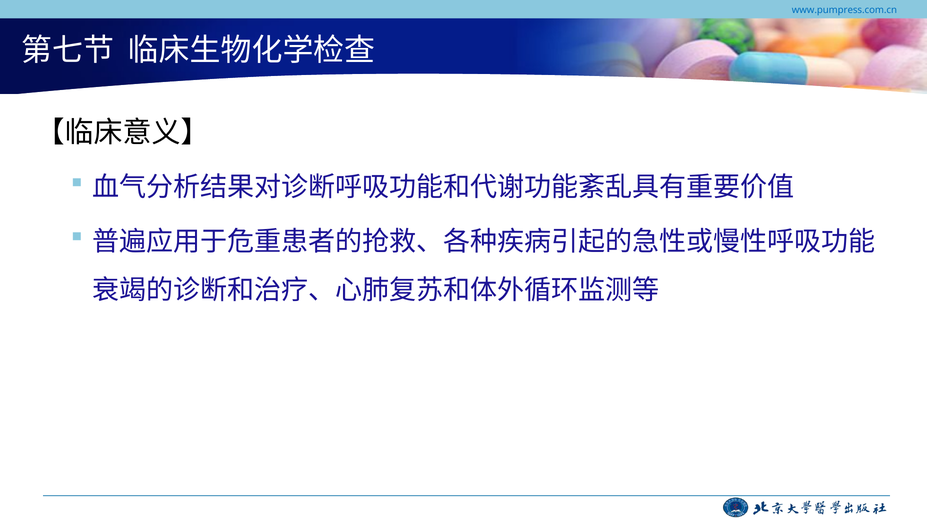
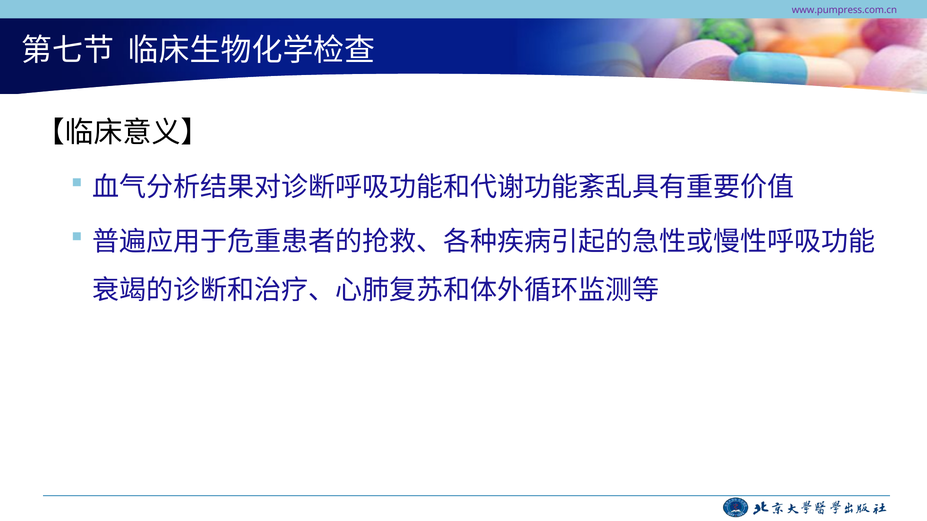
www.pumpress.com.cn colour: blue -> purple
